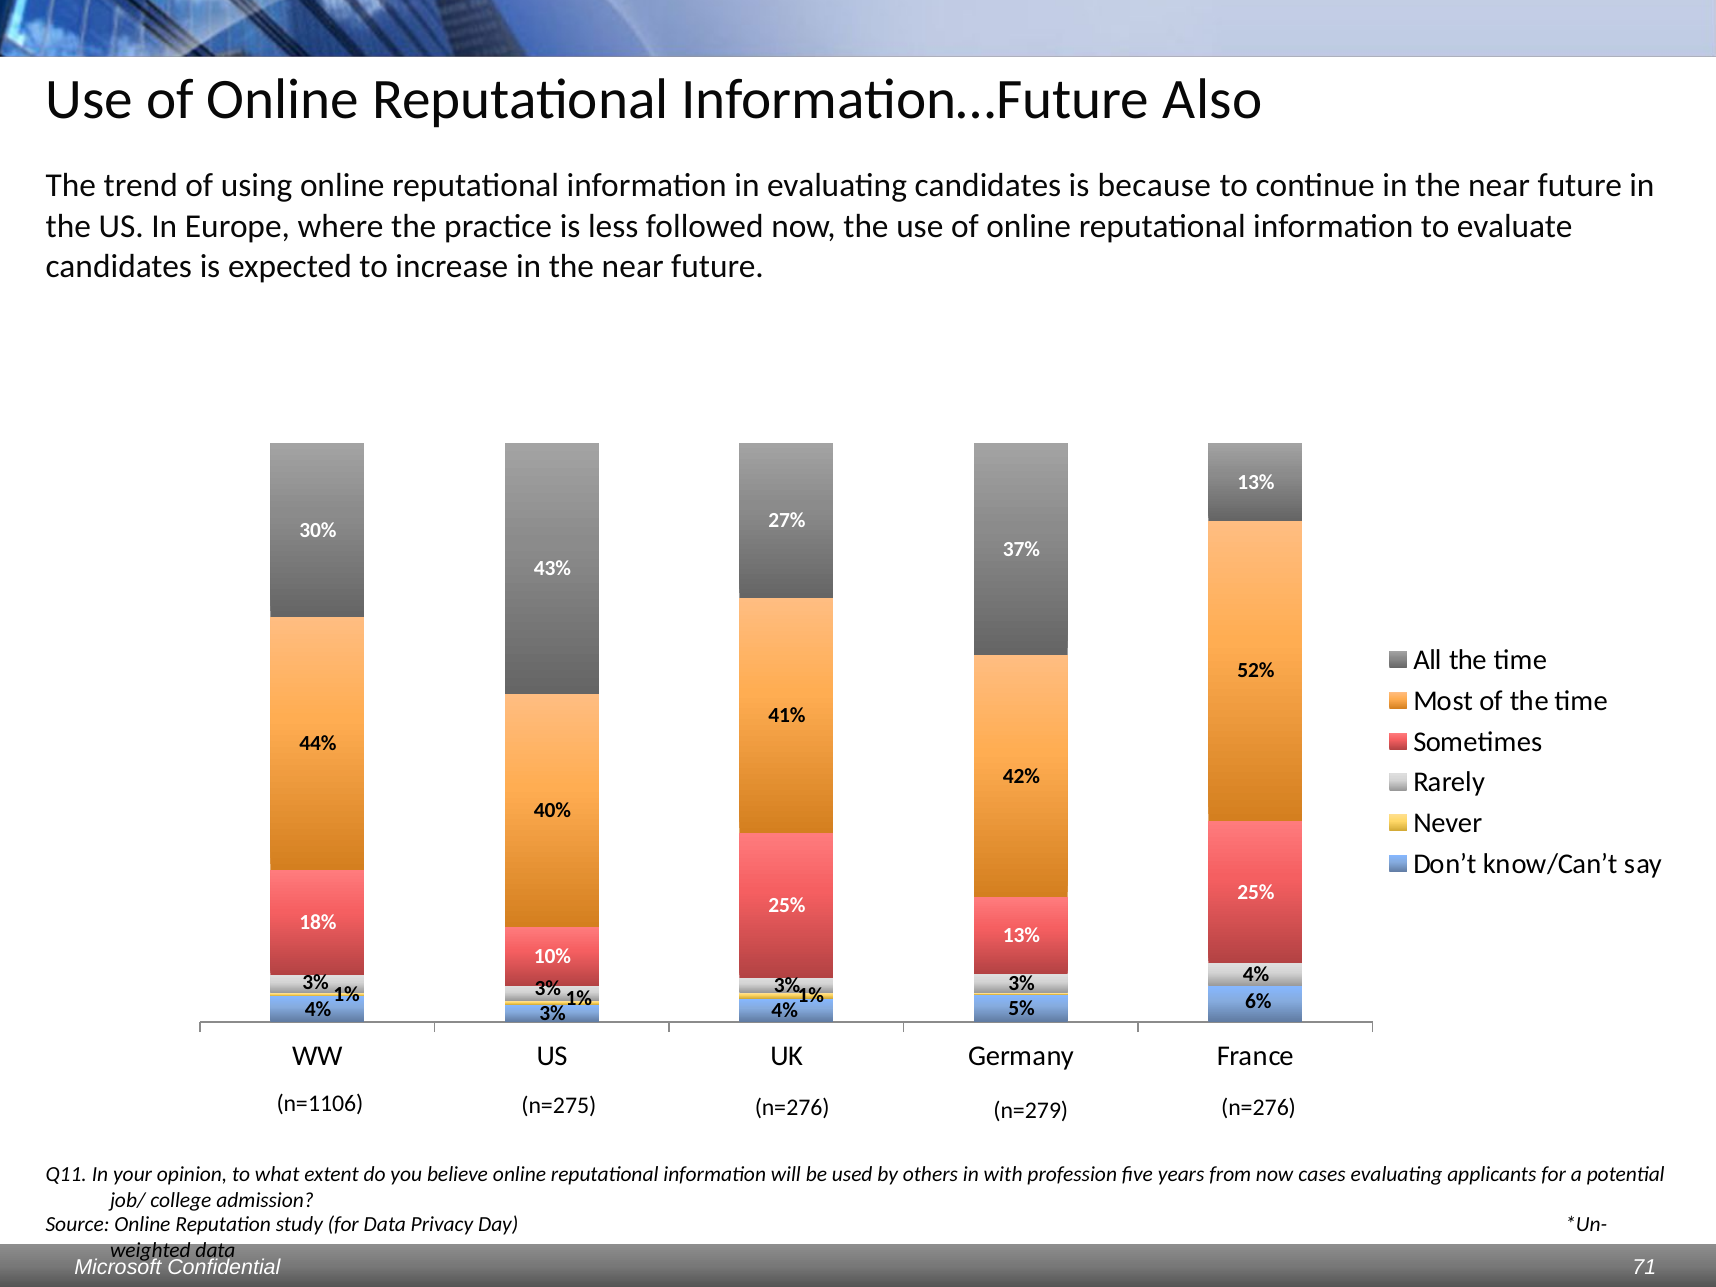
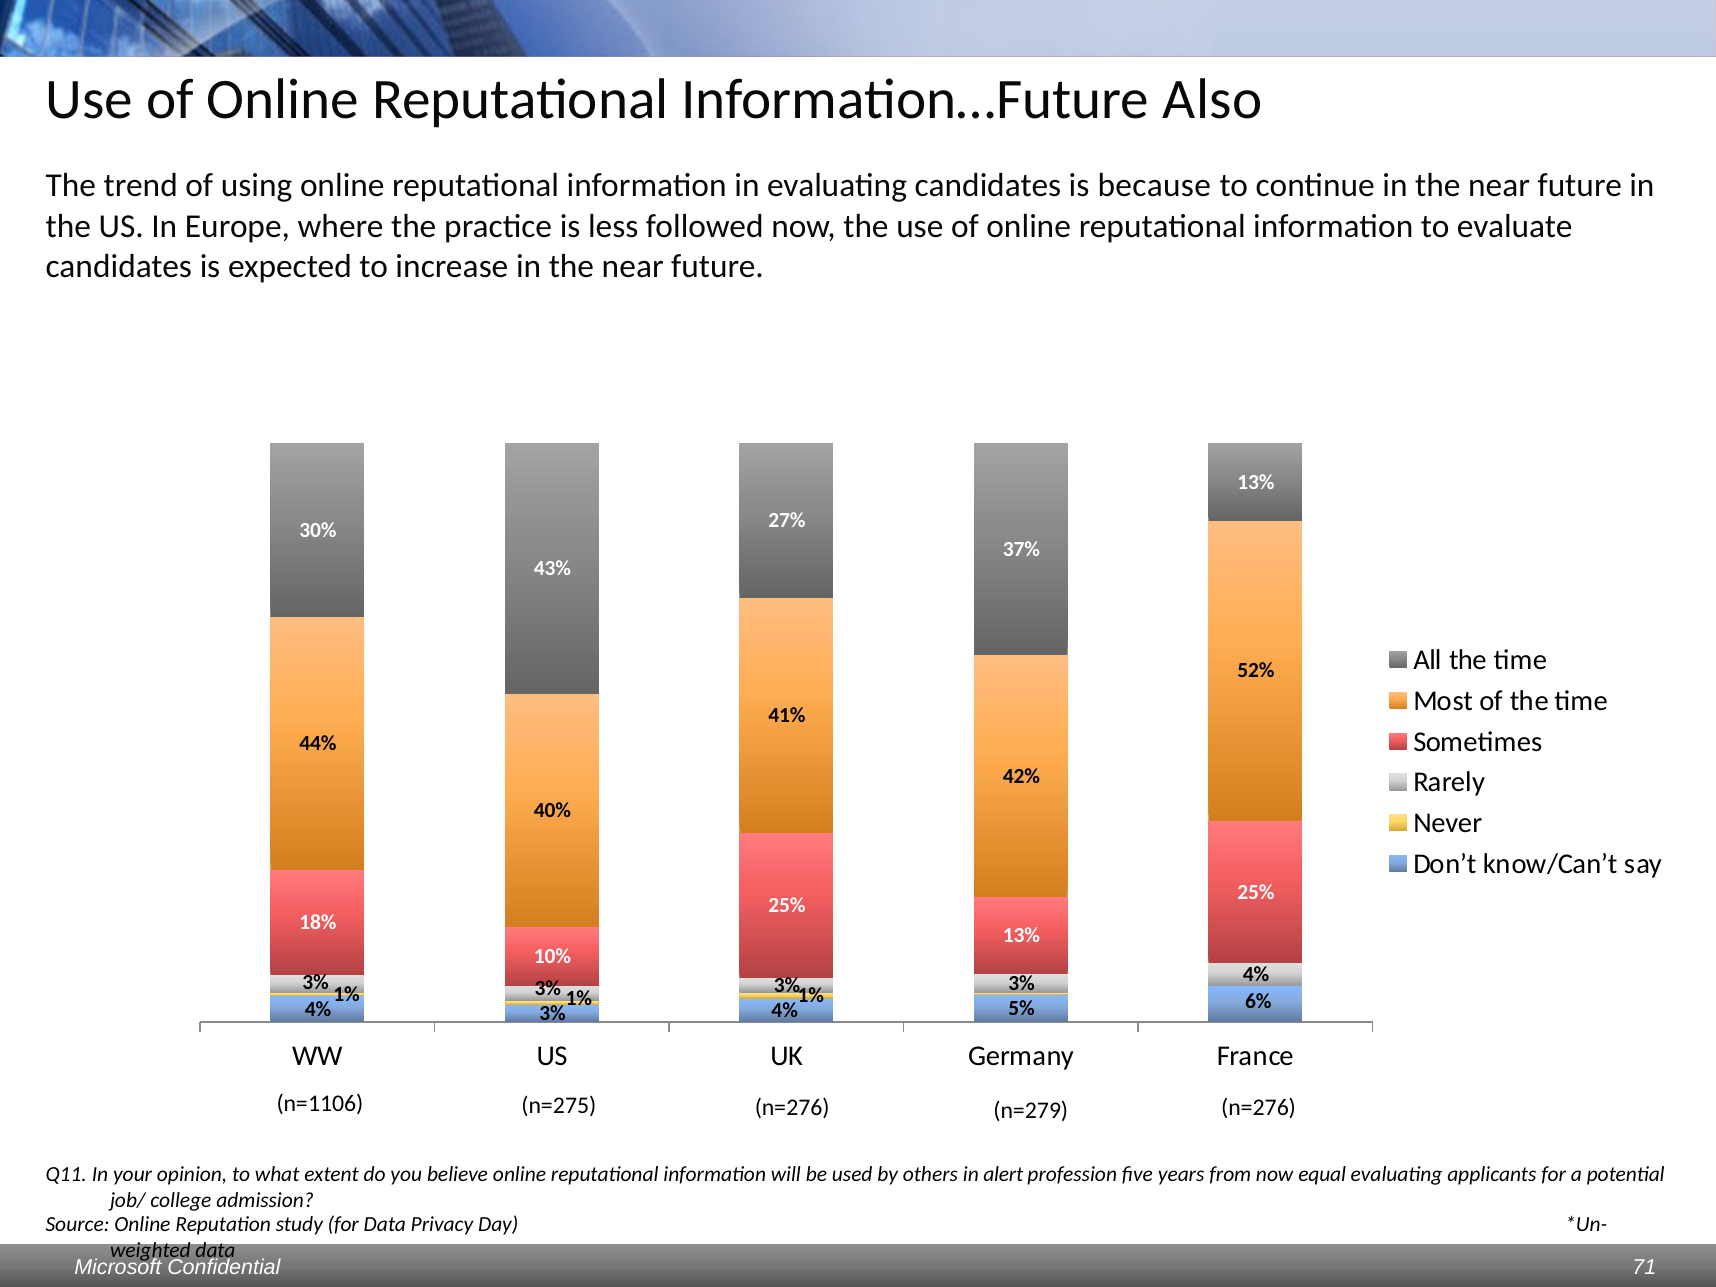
with: with -> alert
cases: cases -> equal
